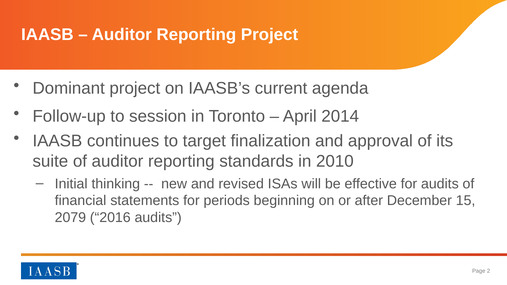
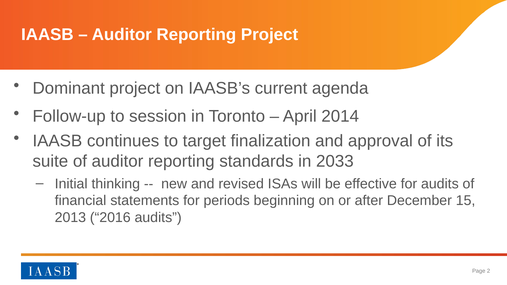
2010: 2010 -> 2033
2079: 2079 -> 2013
